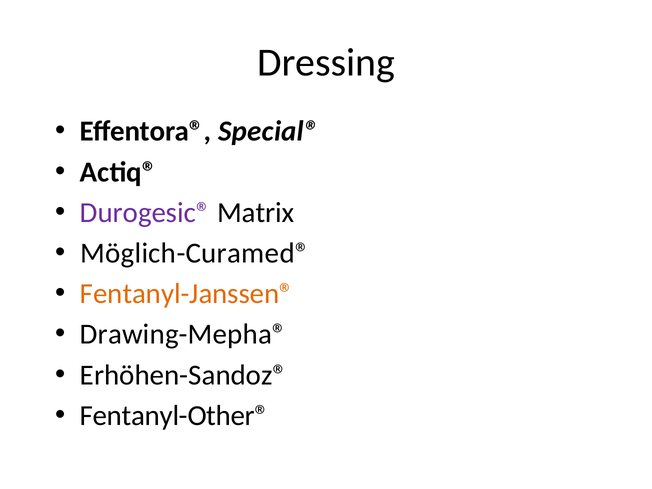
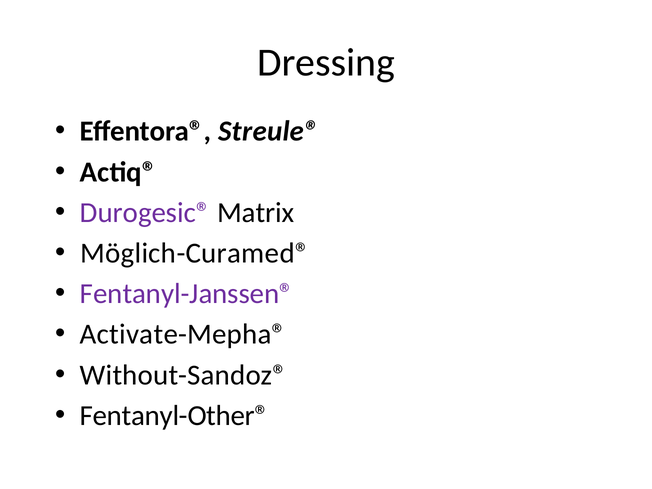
Special®: Special® -> Streule®
Fentanyl-Janssen® colour: orange -> purple
Drawing-Mepha®: Drawing-Mepha® -> Activate-Mepha®
Erhöhen-Sandoz®: Erhöhen-Sandoz® -> Without-Sandoz®
